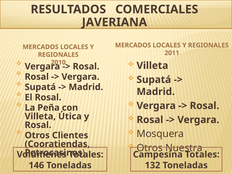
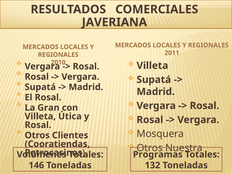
Peña: Peña -> Gran
Campesina: Campesina -> Programas
